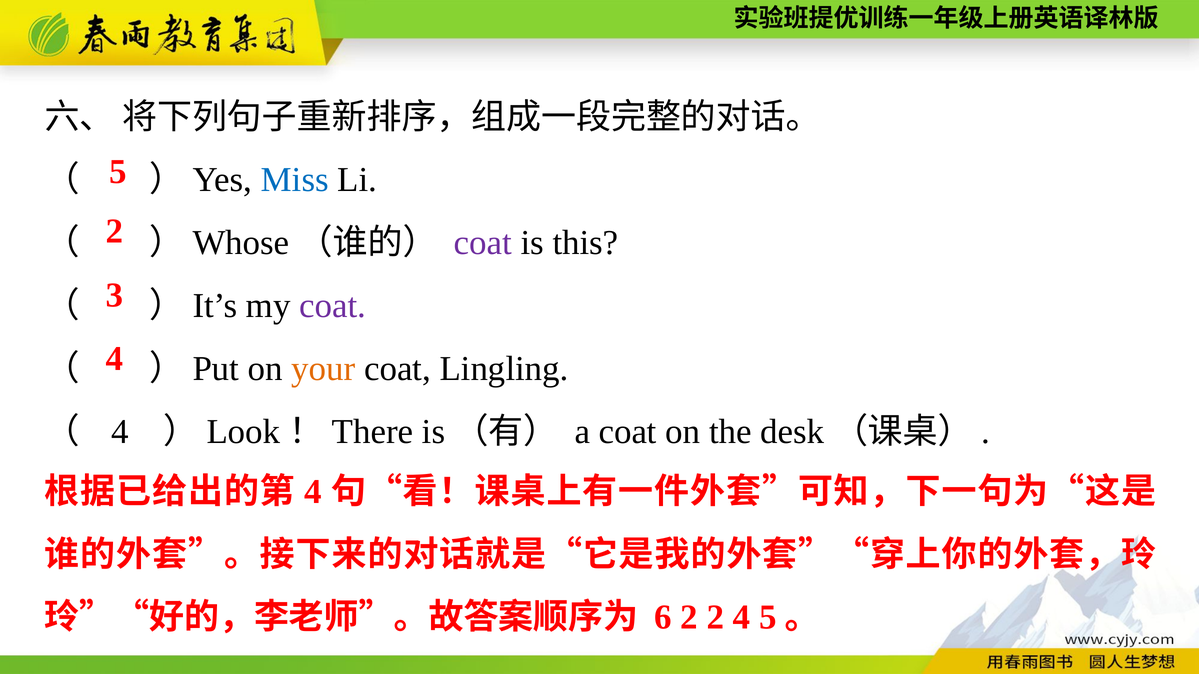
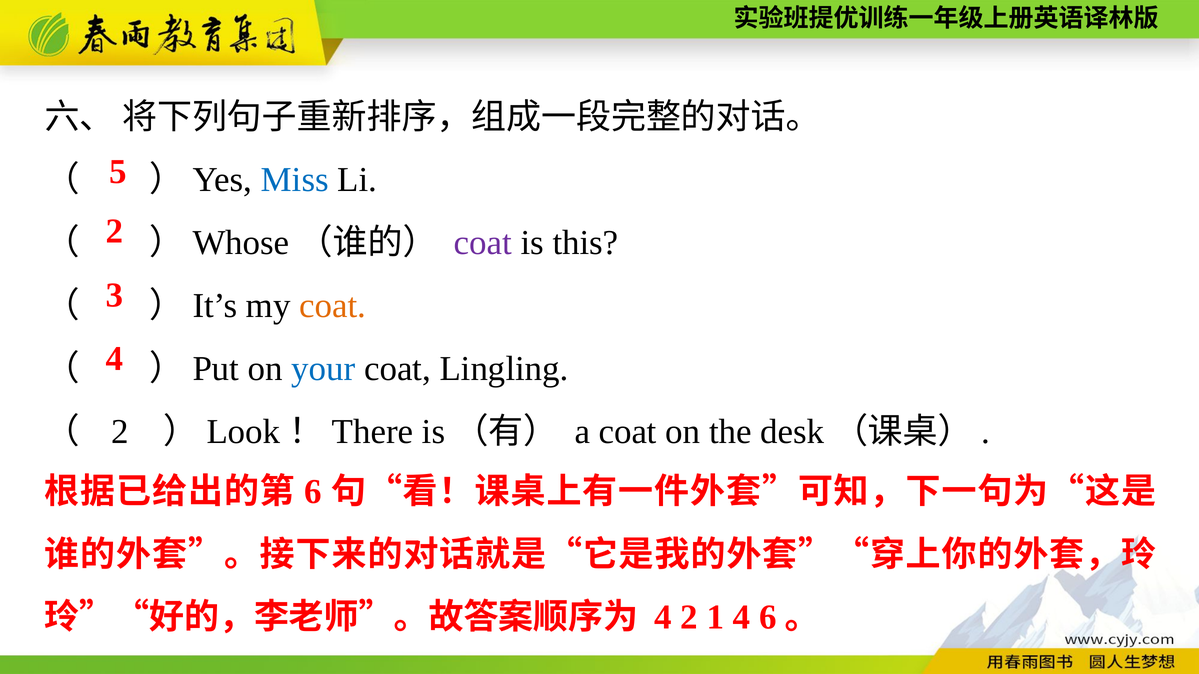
coat at (333, 306) colour: purple -> orange
your colour: orange -> blue
4 at (120, 432): 4 -> 2
4 at (313, 492): 4 -> 6
6 at (663, 618): 6 -> 4
2 2: 2 -> 1
4 5: 5 -> 6
